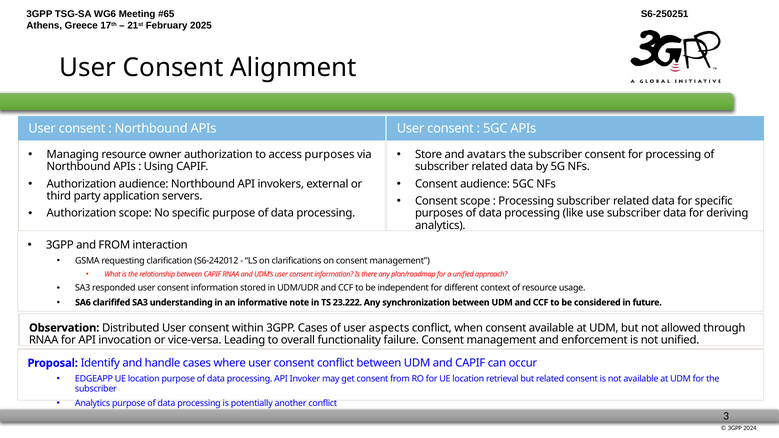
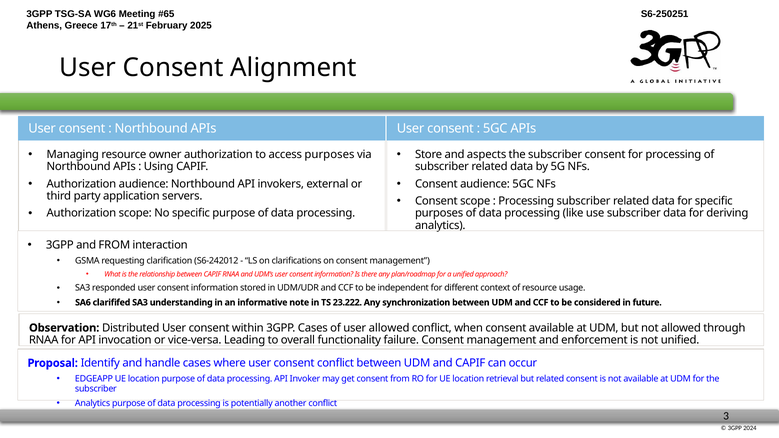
avatars: avatars -> aspects
user aspects: aspects -> allowed
